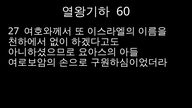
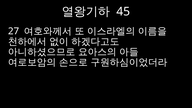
60: 60 -> 45
